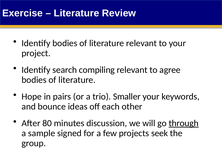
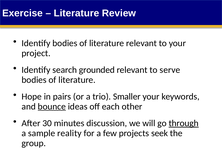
compiling: compiling -> grounded
agree: agree -> serve
bounce underline: none -> present
80: 80 -> 30
signed: signed -> reality
